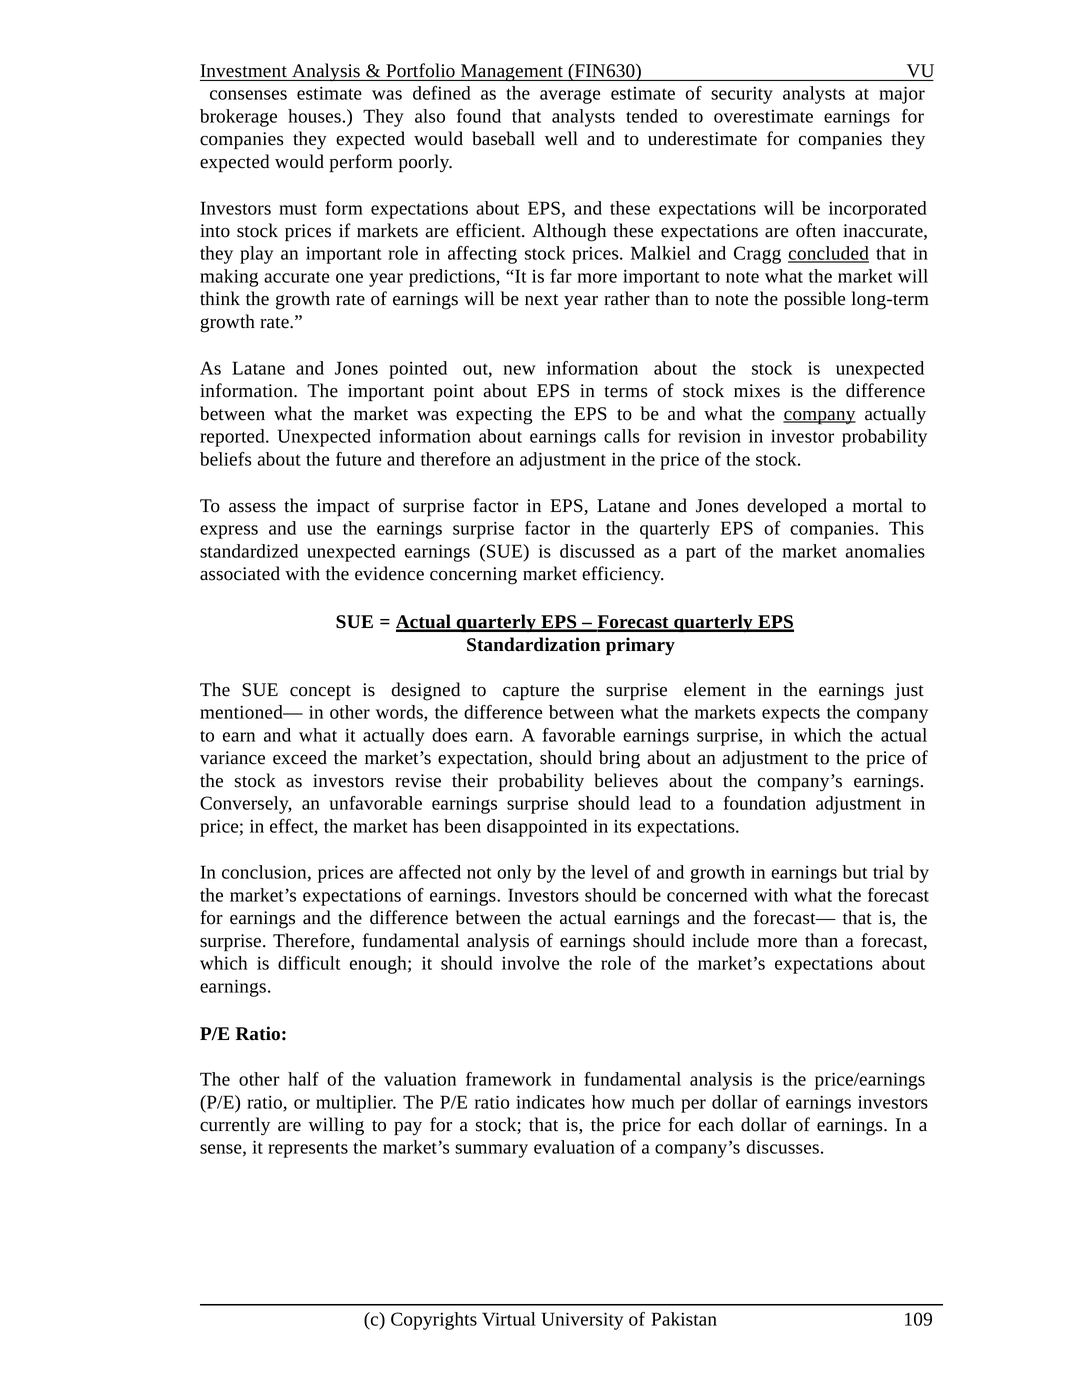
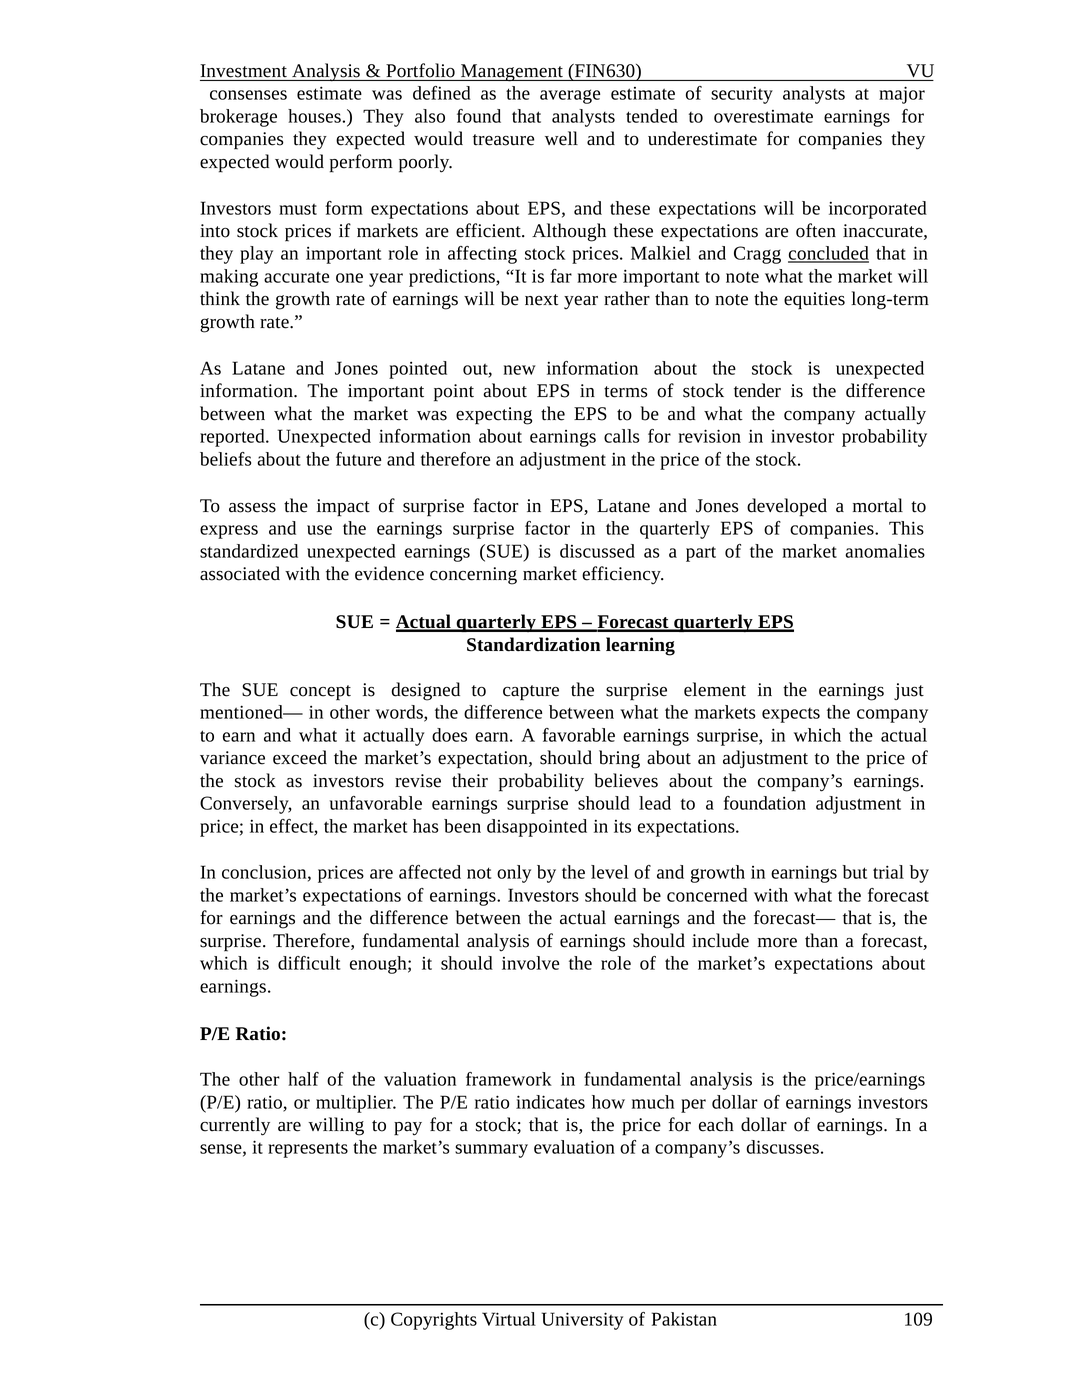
baseball: baseball -> treasure
possible: possible -> equities
mixes: mixes -> tender
company at (820, 414) underline: present -> none
primary: primary -> learning
